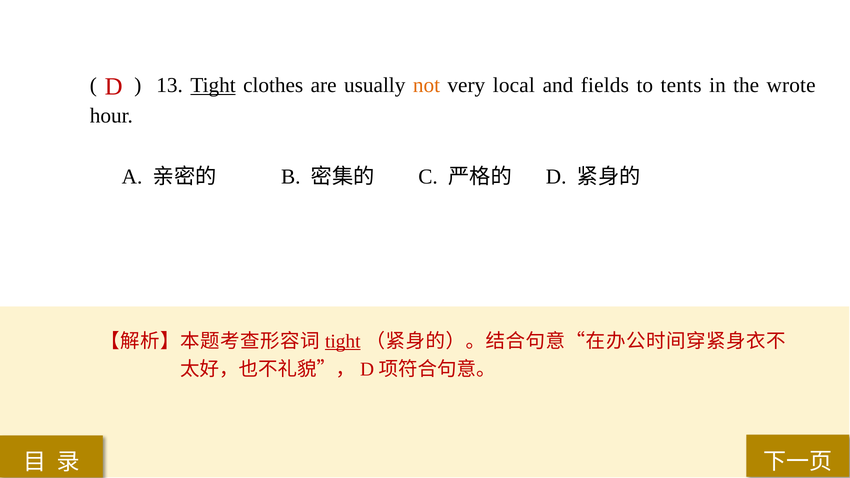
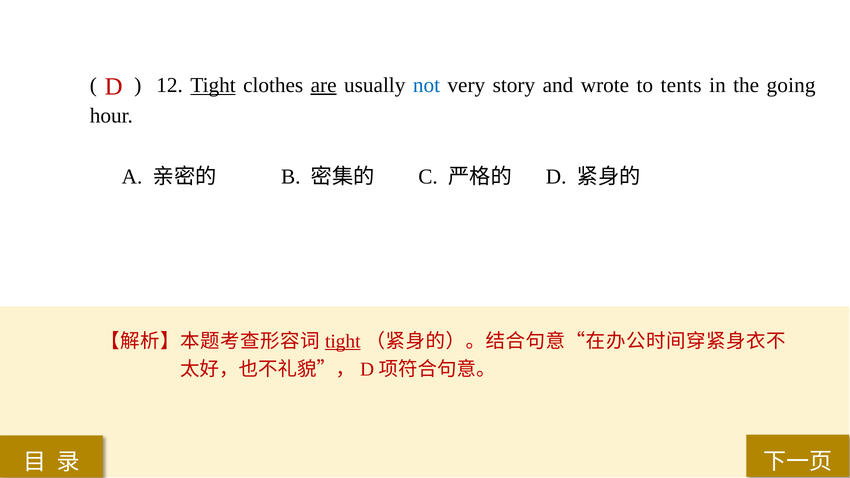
13: 13 -> 12
are underline: none -> present
not colour: orange -> blue
local: local -> story
fields: fields -> wrote
wrote: wrote -> going
